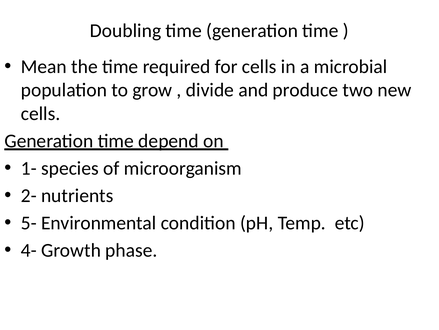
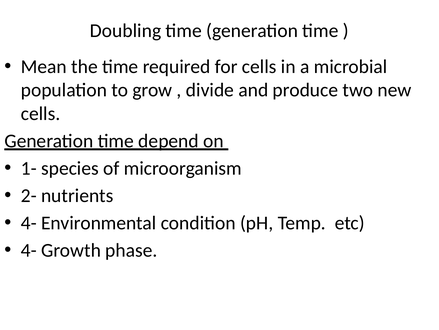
5- at (29, 223): 5- -> 4-
